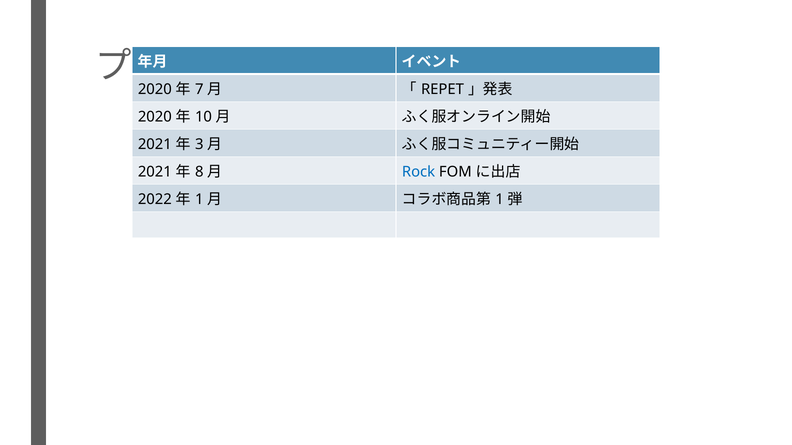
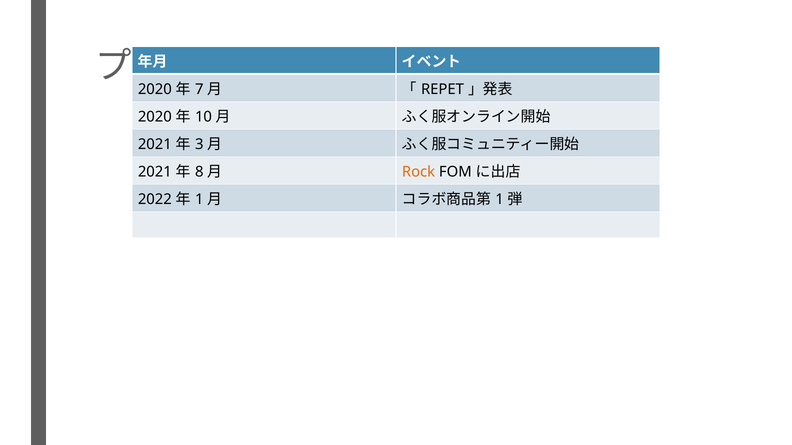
Rock colour: blue -> orange
